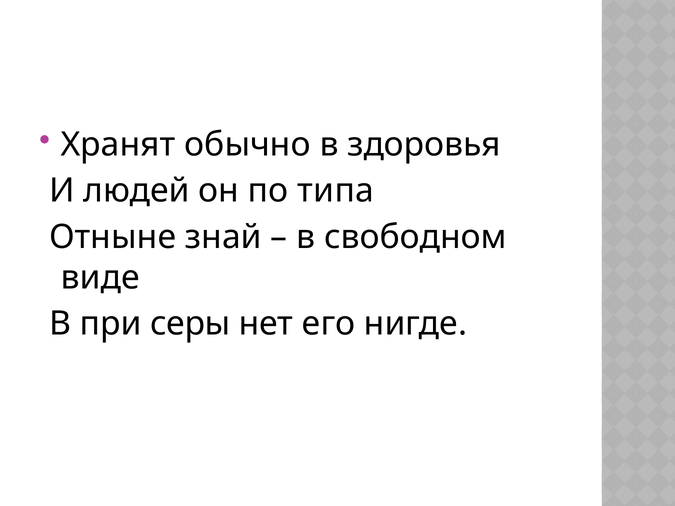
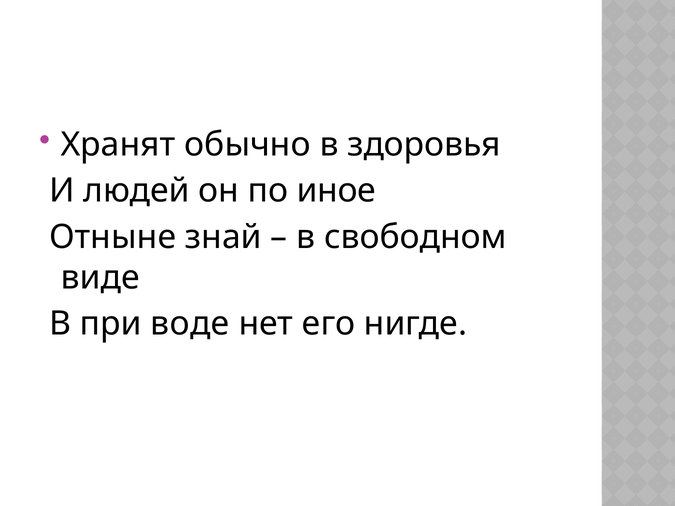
типа: типа -> иное
серы: серы -> воде
